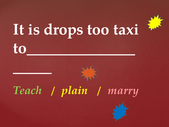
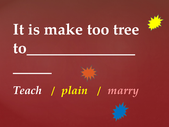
drops: drops -> make
taxi: taxi -> tree
Teach colour: light green -> white
